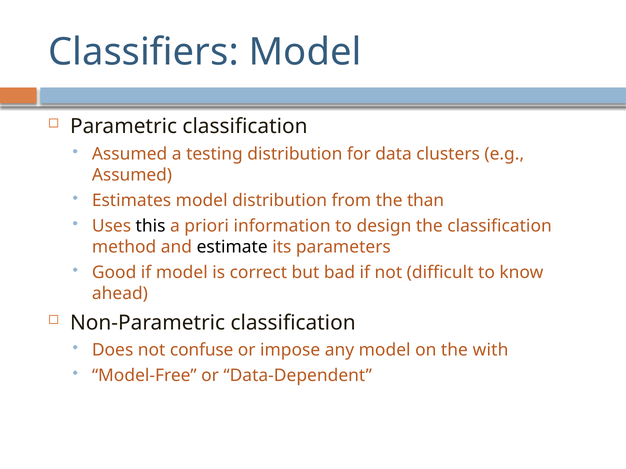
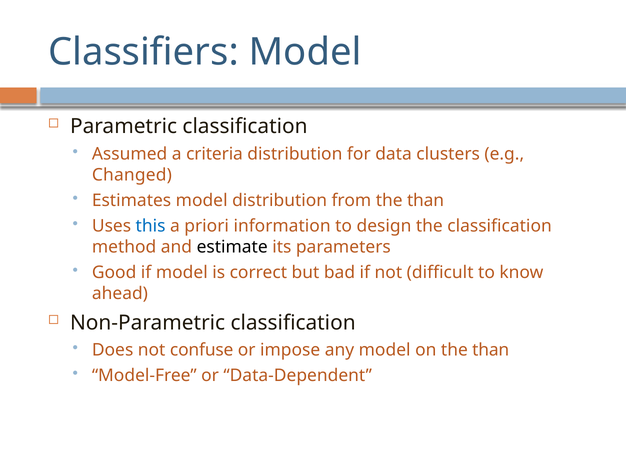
testing: testing -> criteria
Assumed at (132, 175): Assumed -> Changed
this colour: black -> blue
on the with: with -> than
